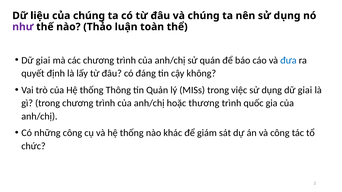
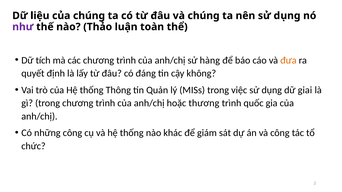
giai at (43, 60): giai -> tích
quán: quán -> hàng
đưa colour: blue -> orange
